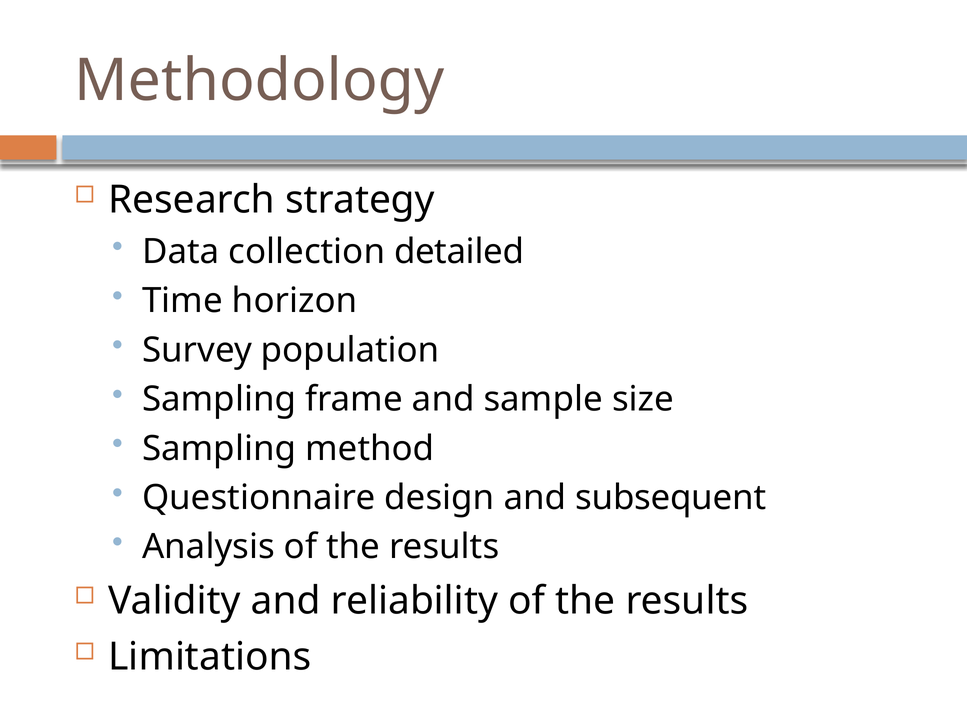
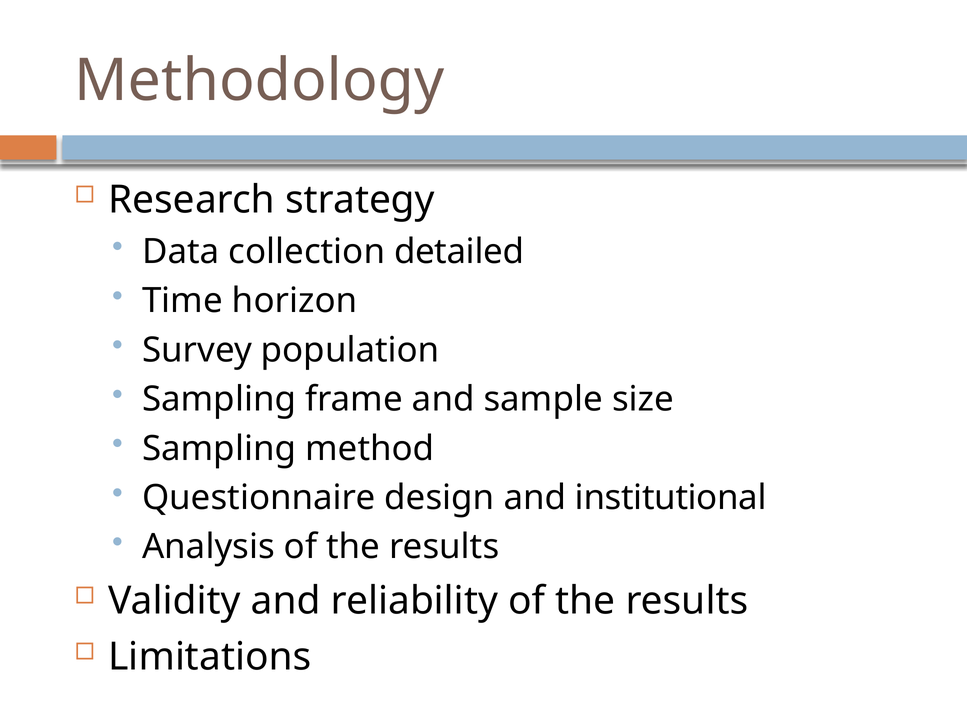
subsequent: subsequent -> institutional
